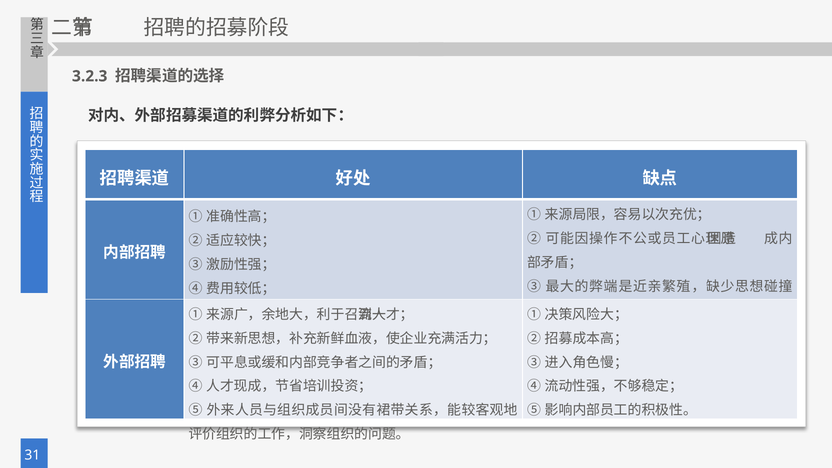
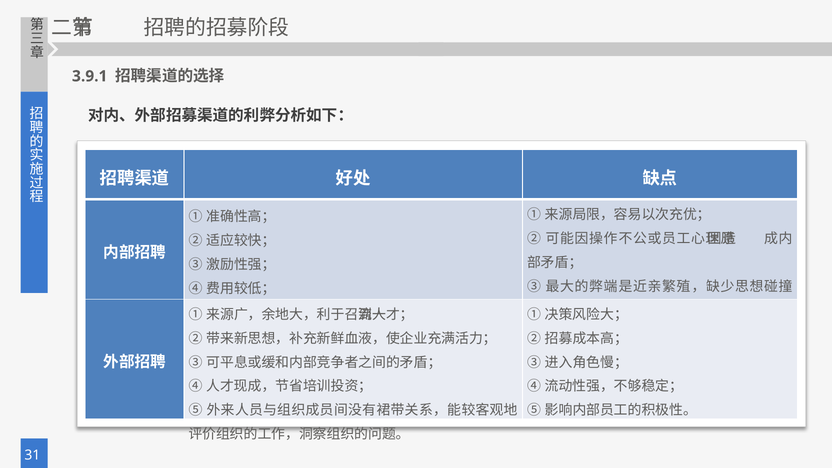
3.2.3: 3.2.3 -> 3.9.1
